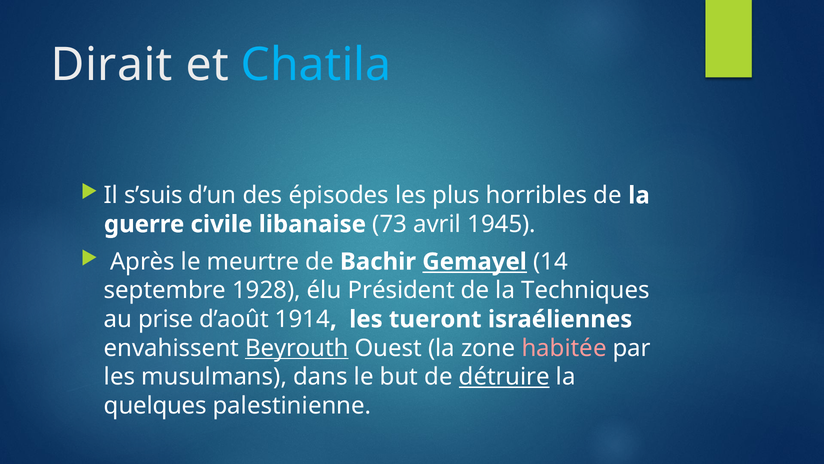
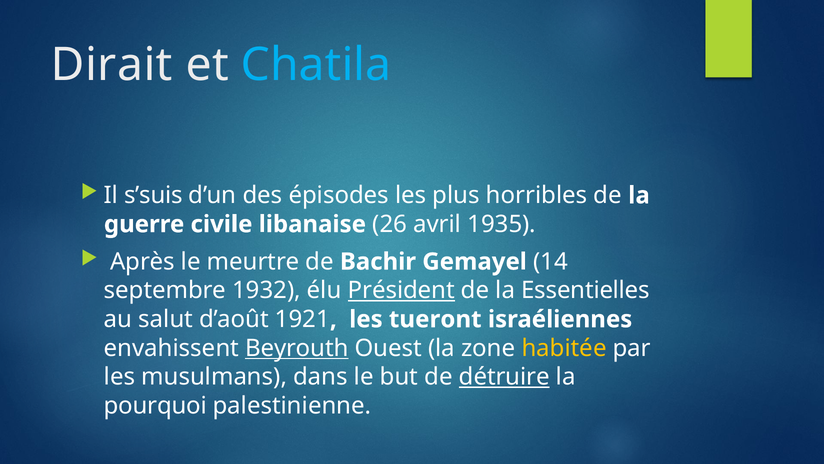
73: 73 -> 26
1945: 1945 -> 1935
Gemayel underline: present -> none
1928: 1928 -> 1932
Président underline: none -> present
Techniques: Techniques -> Essentielles
prise: prise -> salut
1914: 1914 -> 1921
habitée colour: pink -> yellow
quelques: quelques -> pourquoi
